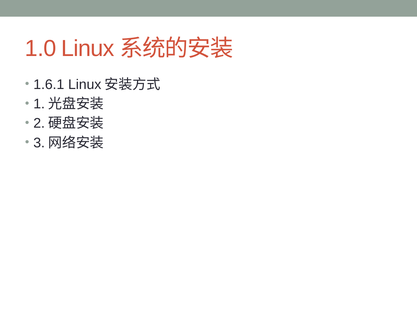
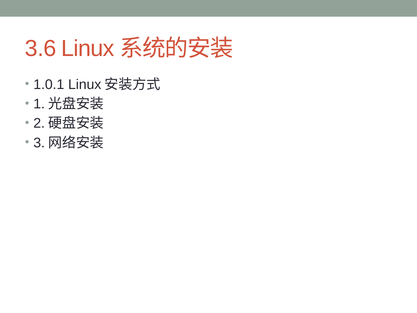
1.0: 1.0 -> 3.6
1.6.1: 1.6.1 -> 1.0.1
